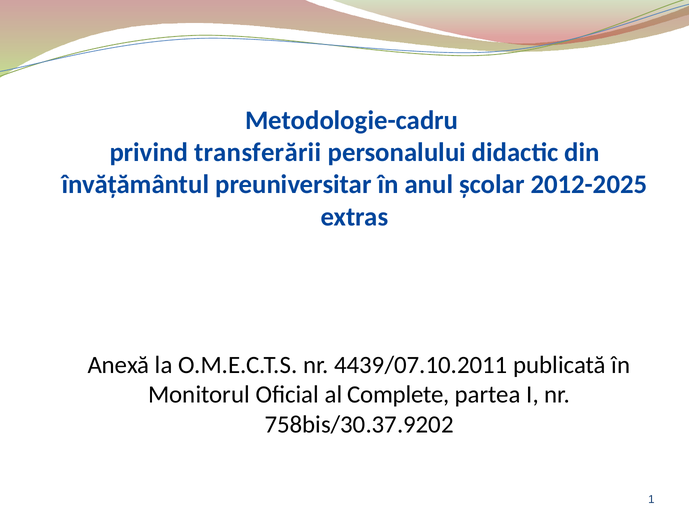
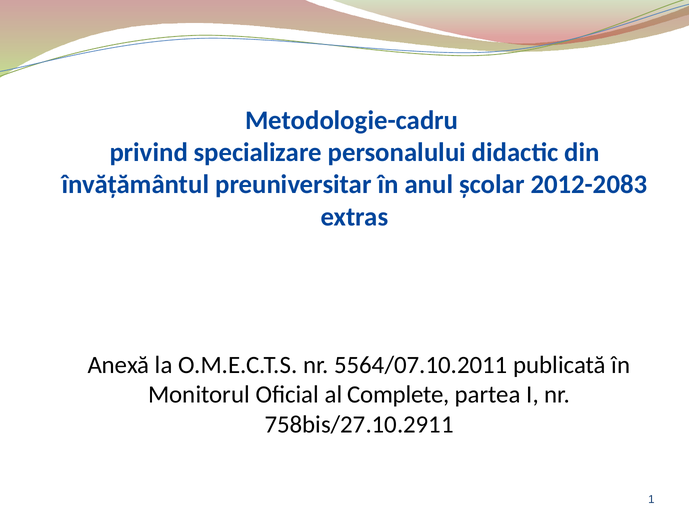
transferării: transferării -> specializare
2012-2025: 2012-2025 -> 2012-2083
4439/07.10.2011: 4439/07.10.2011 -> 5564/07.10.2011
758bis/30.37.9202: 758bis/30.37.9202 -> 758bis/27.10.2911
